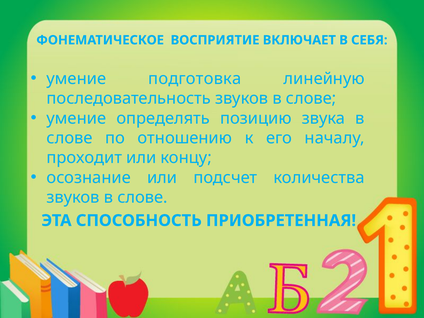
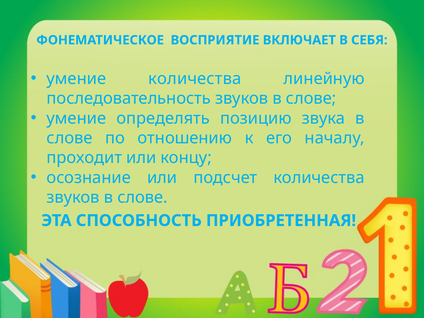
умение подготовка: подготовка -> количества
